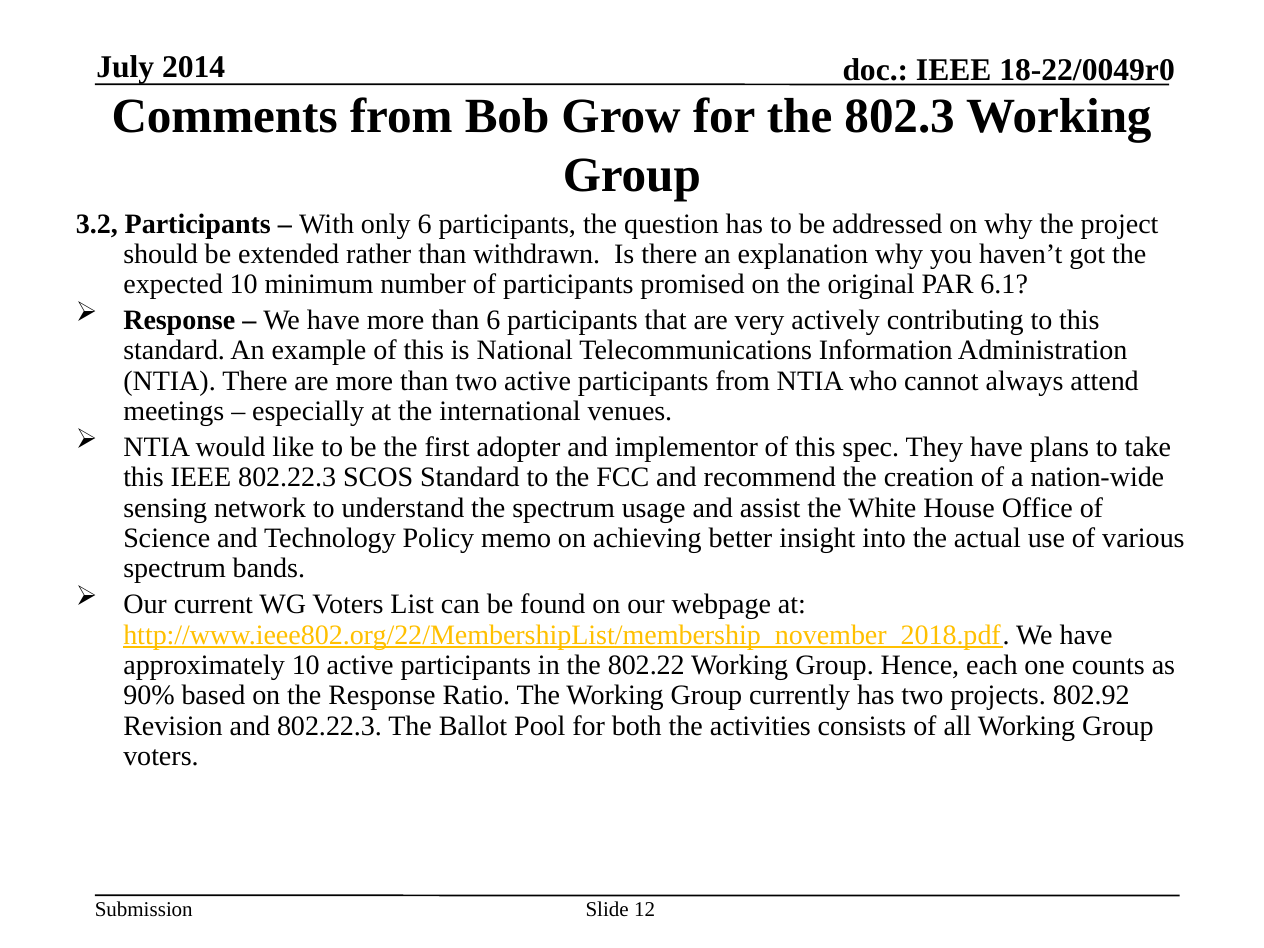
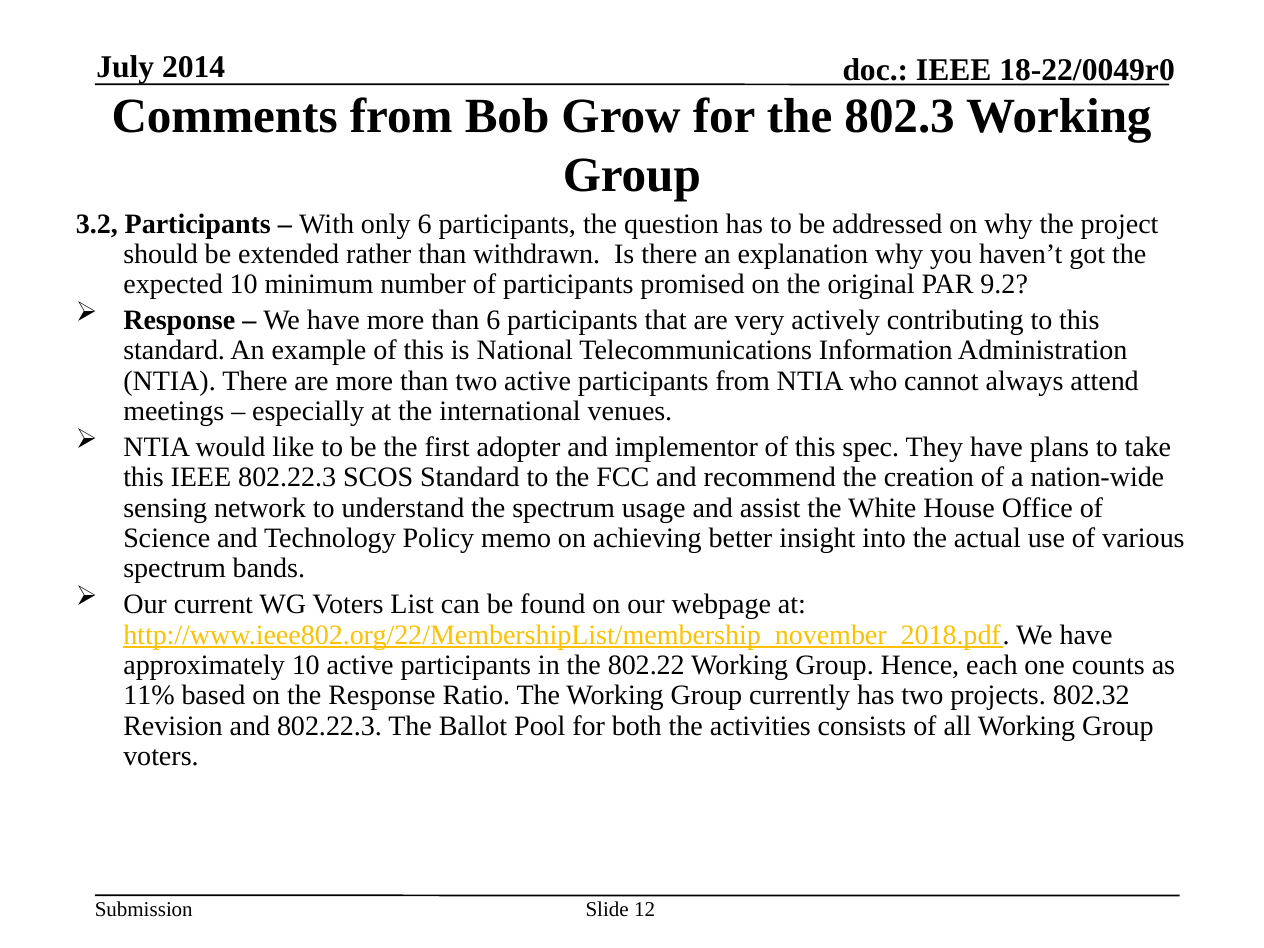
6.1: 6.1 -> 9.2
90%: 90% -> 11%
802.92: 802.92 -> 802.32
